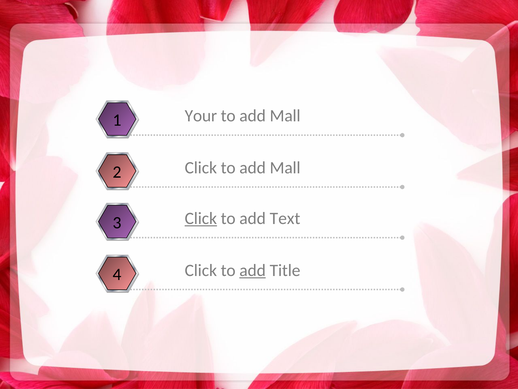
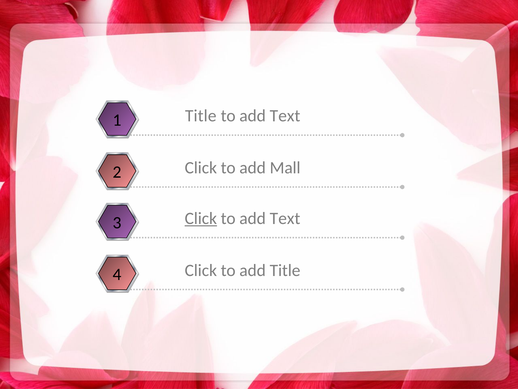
Your at (201, 116): Your -> Title
Mall at (285, 116): Mall -> Text
add at (253, 270) underline: present -> none
